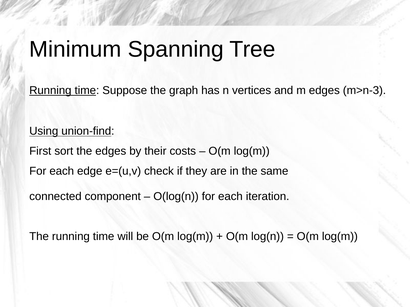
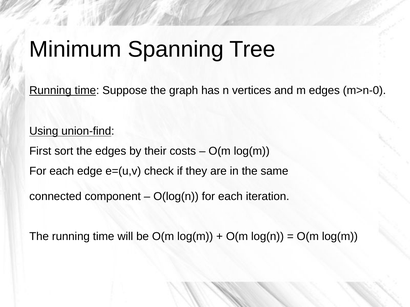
m>n-3: m>n-3 -> m>n-0
